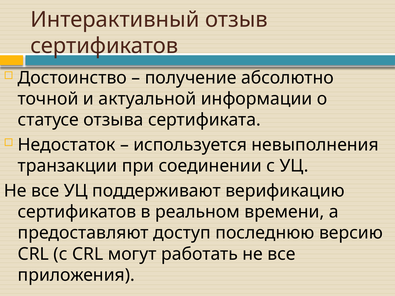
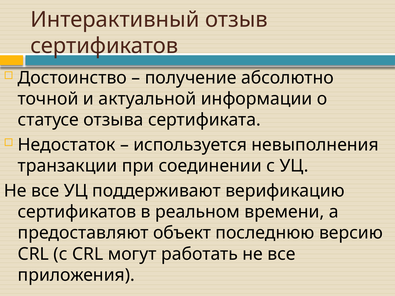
доступ: доступ -> объект
